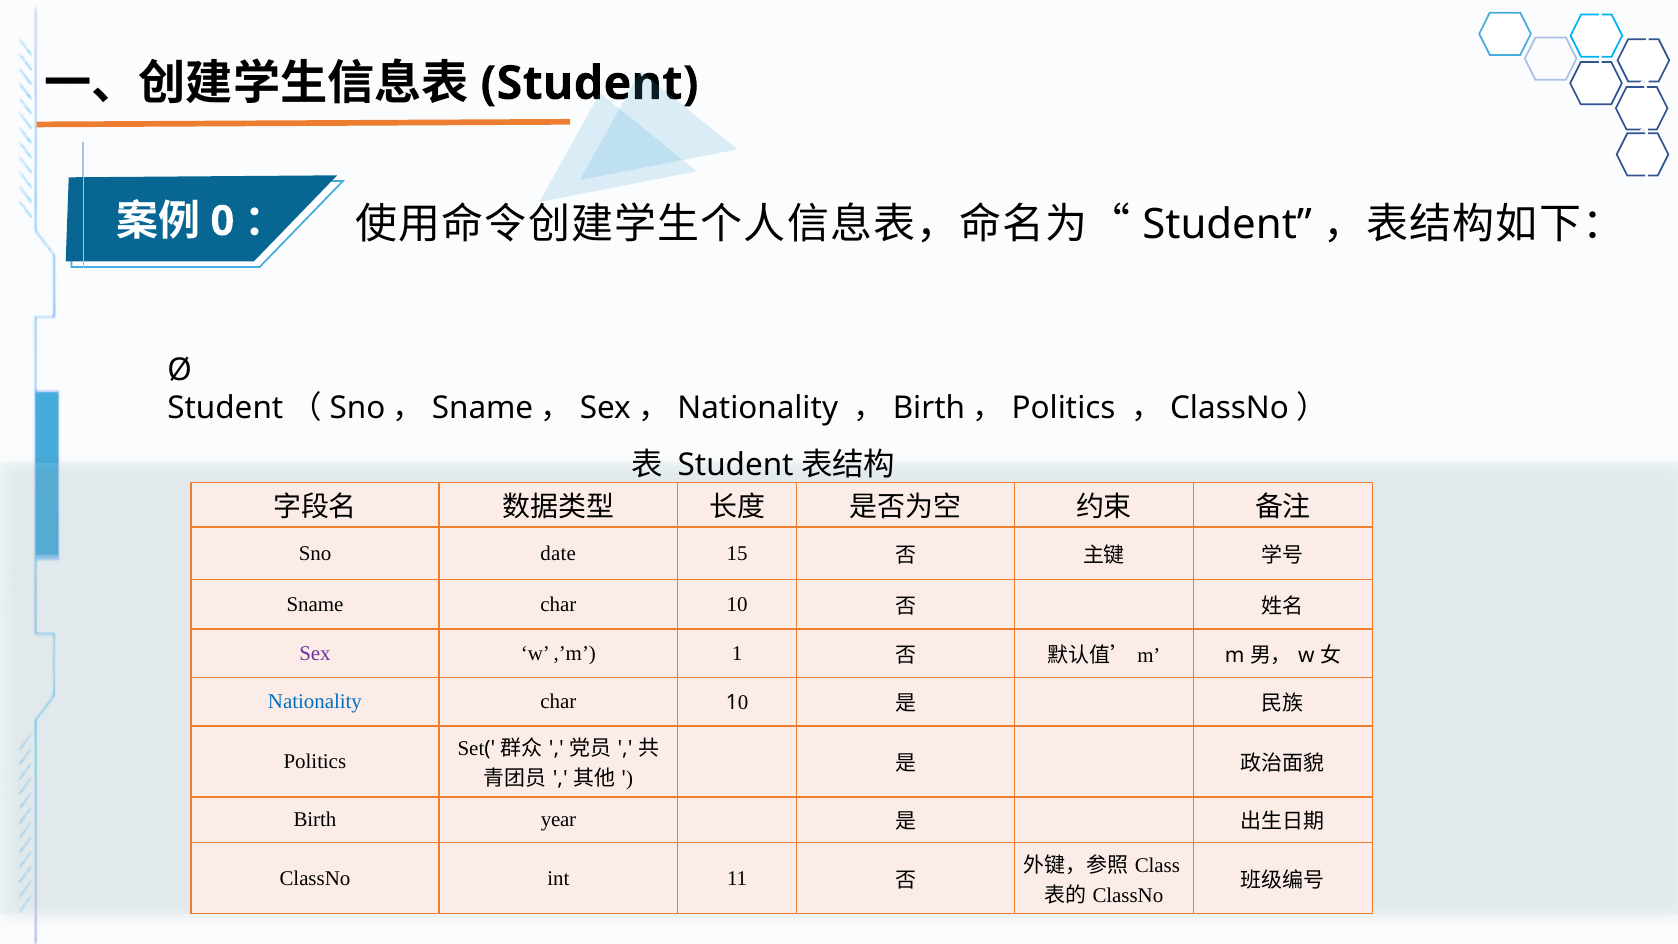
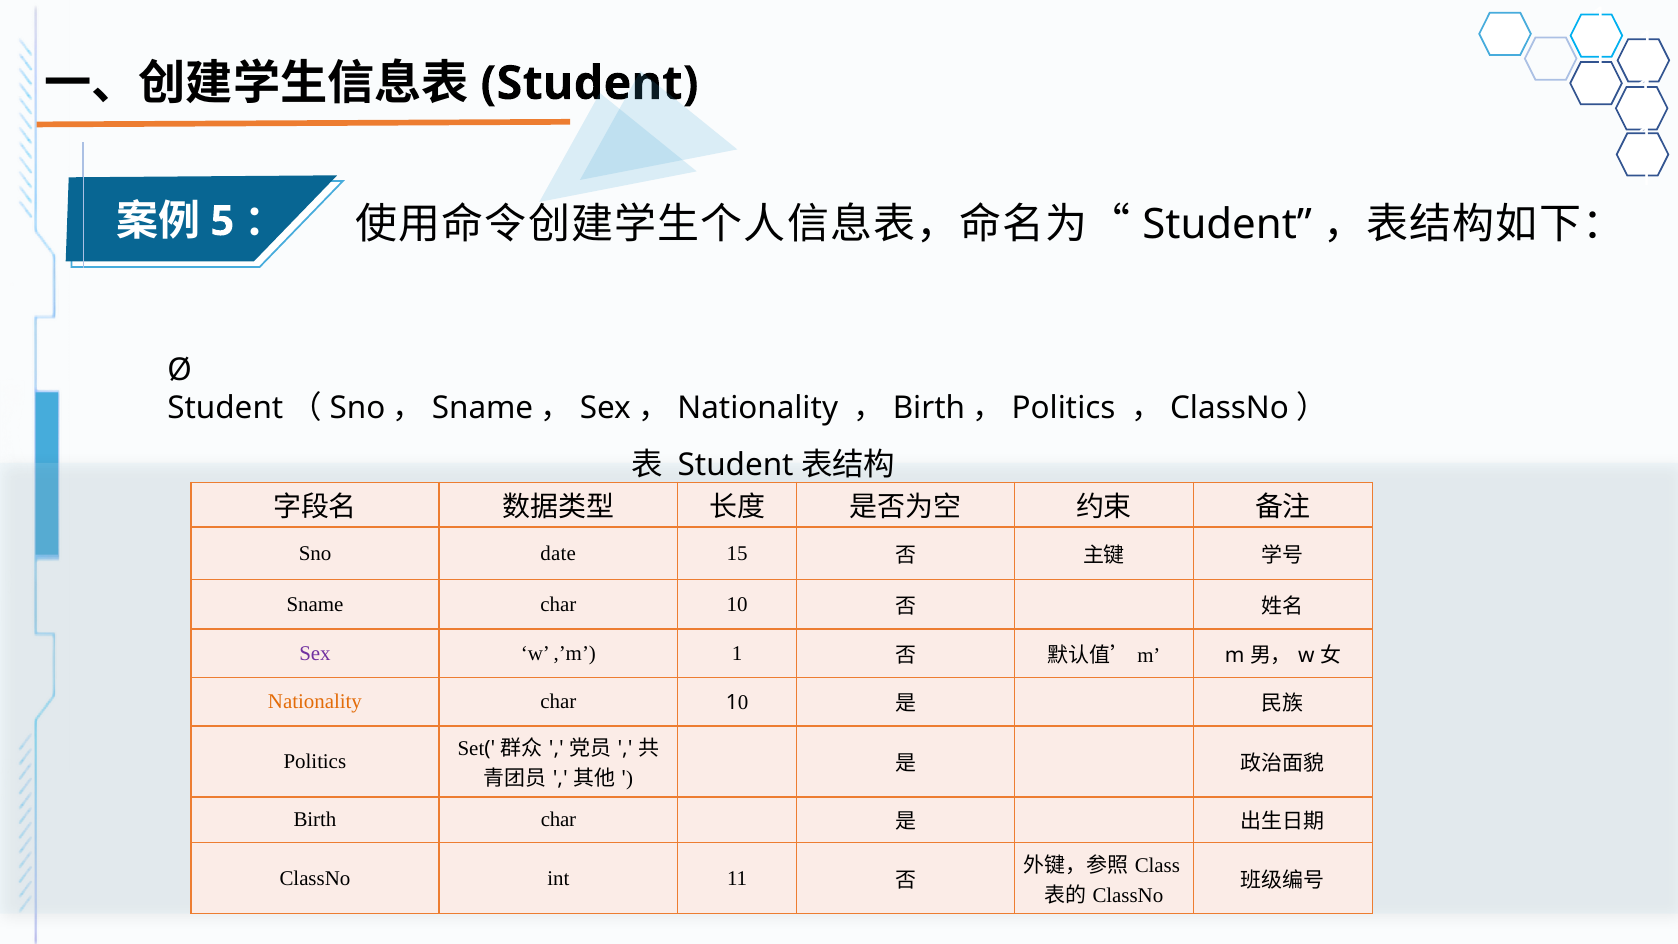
0 at (222, 221): 0 -> 5
Nationality colour: blue -> orange
Birth year: year -> char
